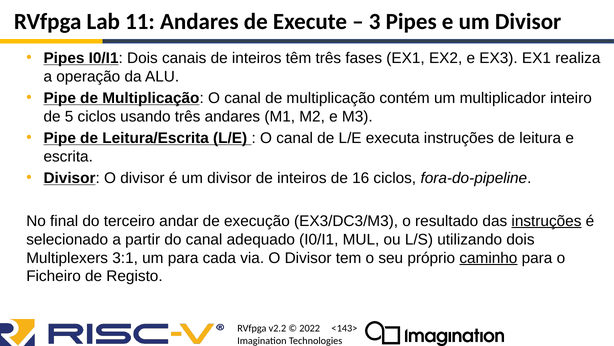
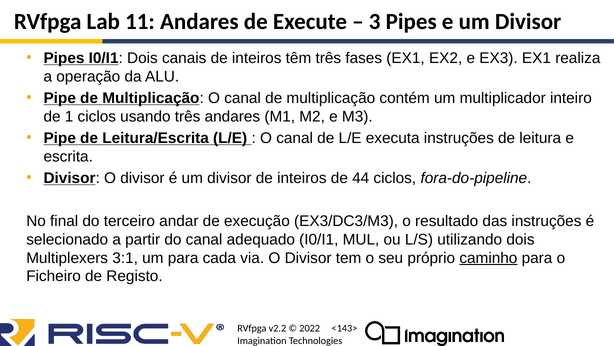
5: 5 -> 1
16: 16 -> 44
instruções at (546, 221) underline: present -> none
